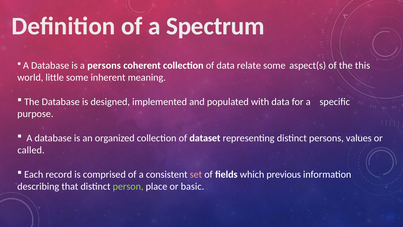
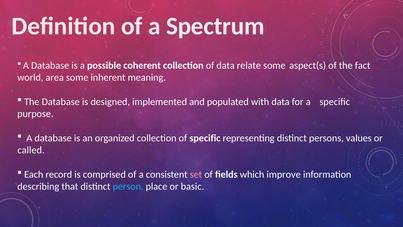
a persons: persons -> possible
this: this -> fact
little: little -> area
of dataset: dataset -> specific
previous: previous -> improve
person colour: light green -> light blue
